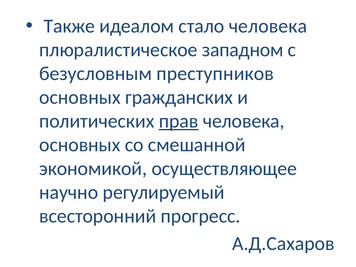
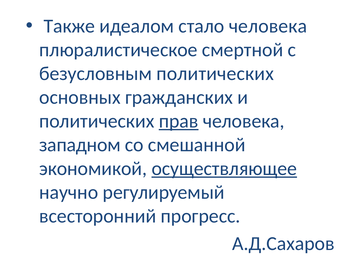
западном: западном -> смертной
безусловным преступников: преступников -> политических
основных at (80, 145): основных -> западном
осуществляющее underline: none -> present
